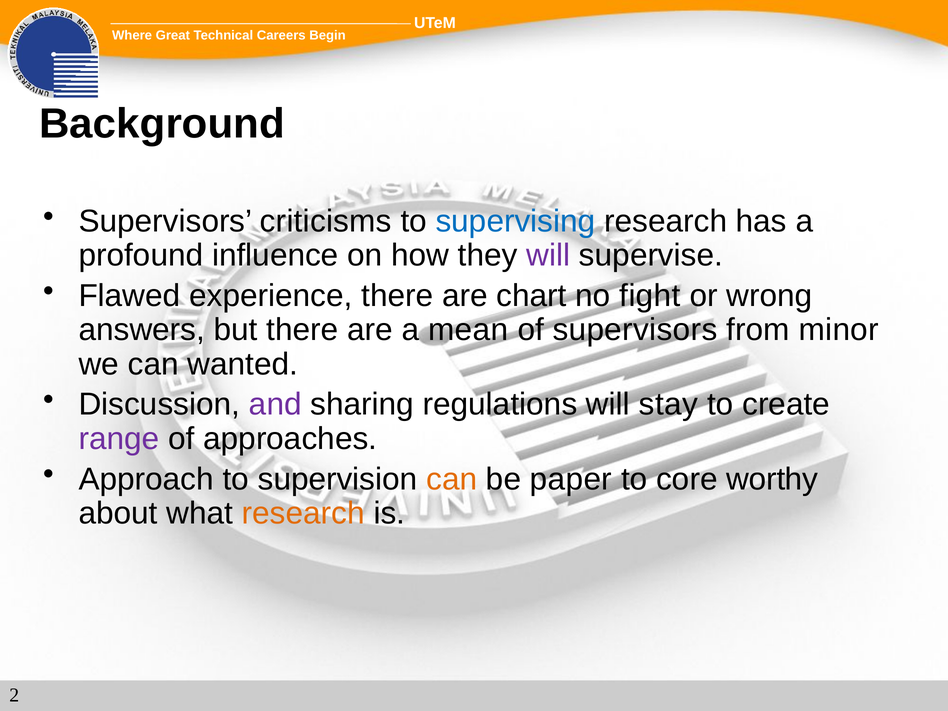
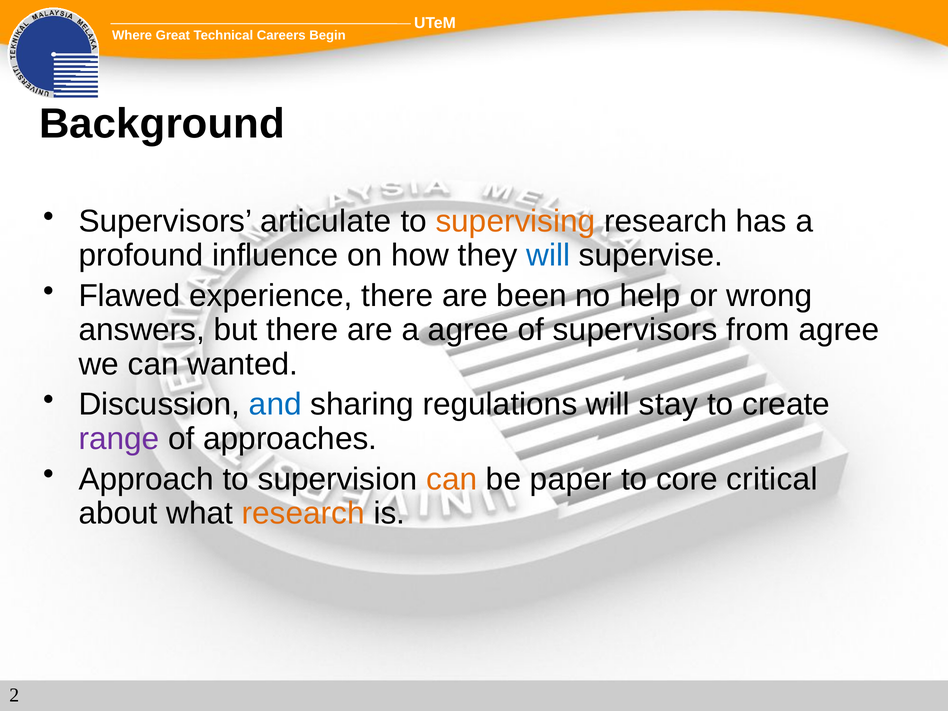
criticisms: criticisms -> articulate
supervising colour: blue -> orange
will at (548, 255) colour: purple -> blue
chart: chart -> been
fight: fight -> help
a mean: mean -> agree
from minor: minor -> agree
and colour: purple -> blue
worthy: worthy -> critical
